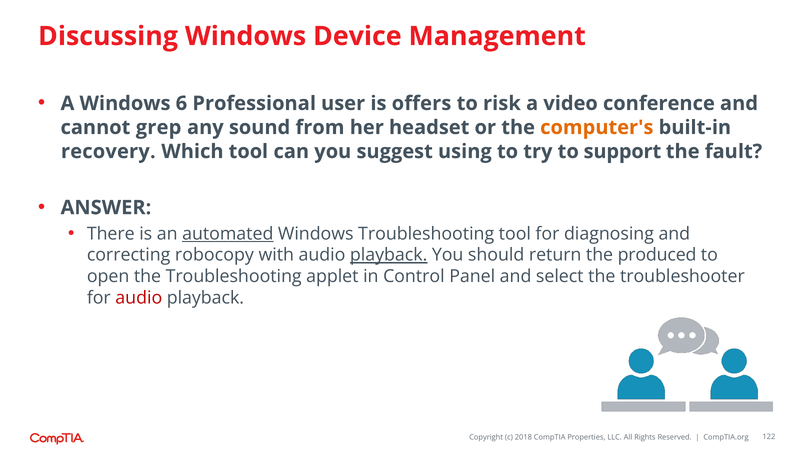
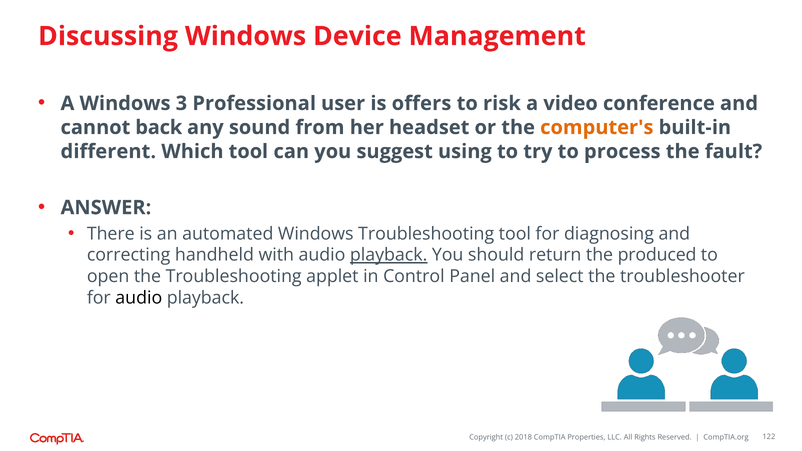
6: 6 -> 3
grep: grep -> back
recovery: recovery -> different
support: support -> process
automated underline: present -> none
robocopy: robocopy -> handheld
audio at (139, 298) colour: red -> black
